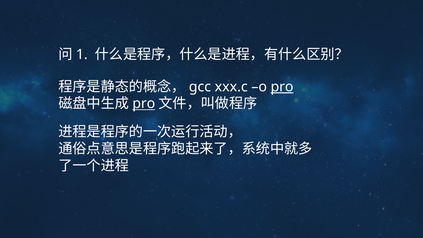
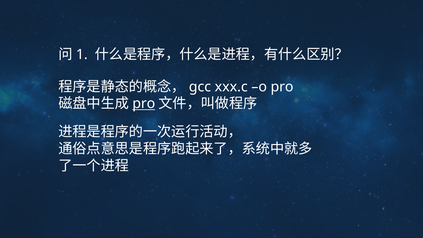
pro at (282, 87) underline: present -> none
